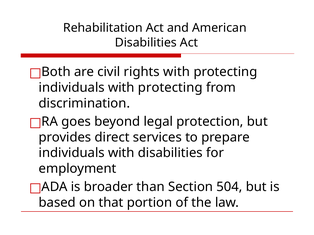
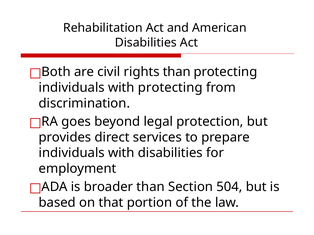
rights with: with -> than
